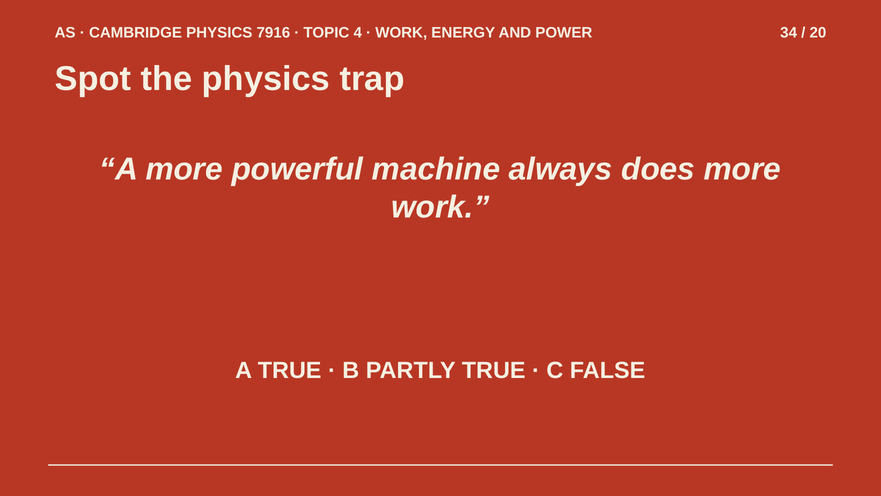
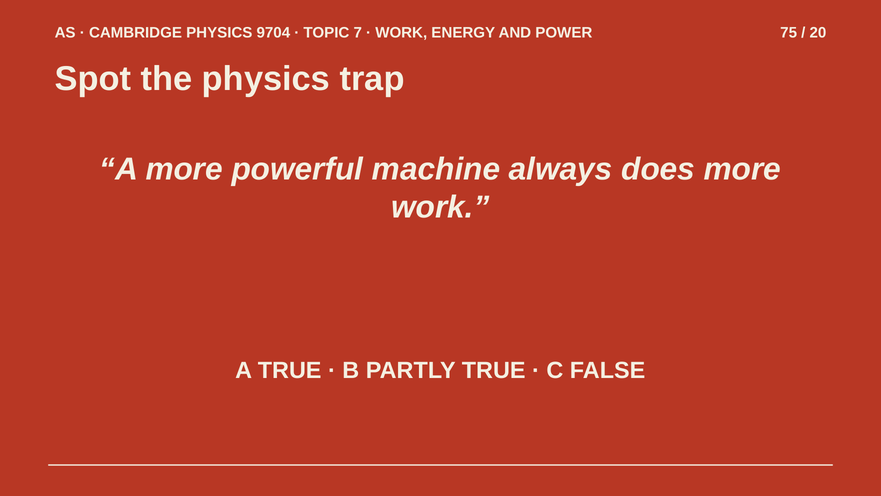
7916: 7916 -> 9704
4: 4 -> 7
34: 34 -> 75
